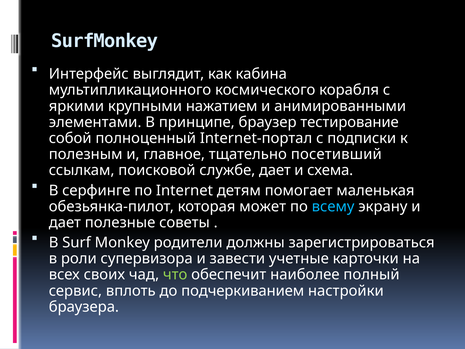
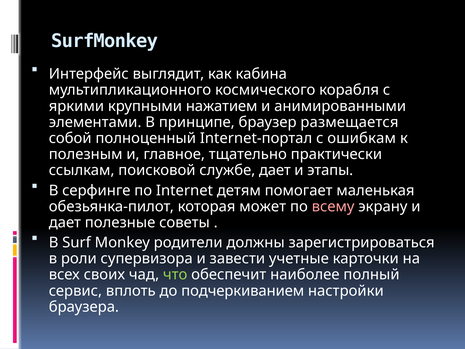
тестирование: тестирование -> размещается
подписки: подписки -> ошибкам
посетивший: посетивший -> практически
схема: схема -> этапы
всему colour: light blue -> pink
